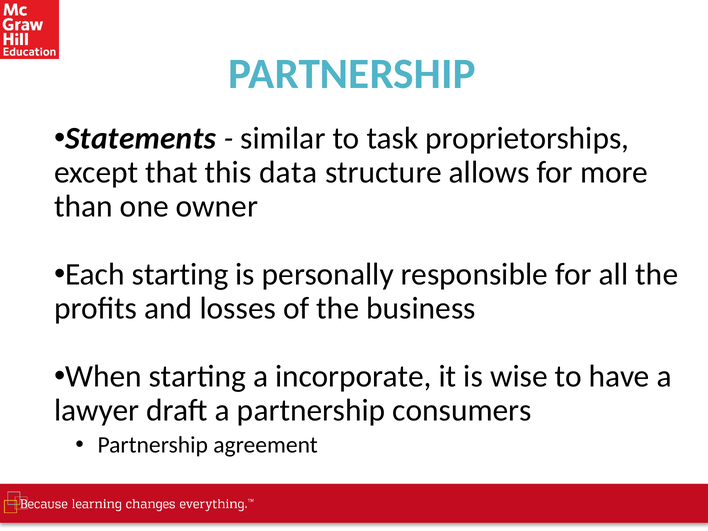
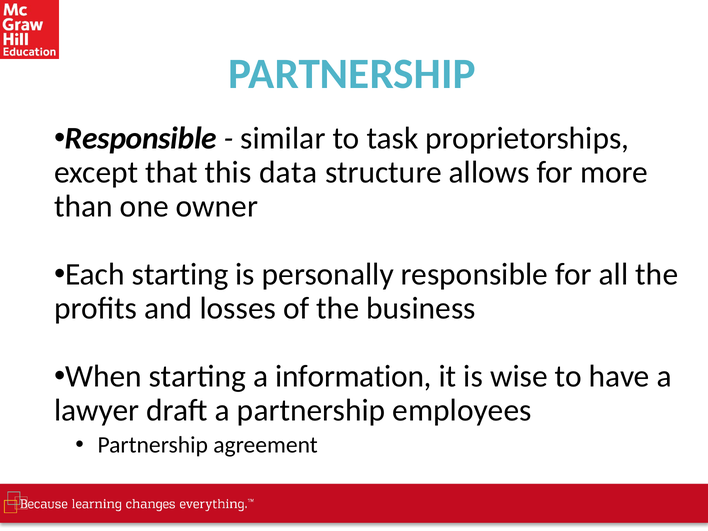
Statements at (141, 138): Statements -> Responsible
incorporate: incorporate -> information
consumers: consumers -> employees
